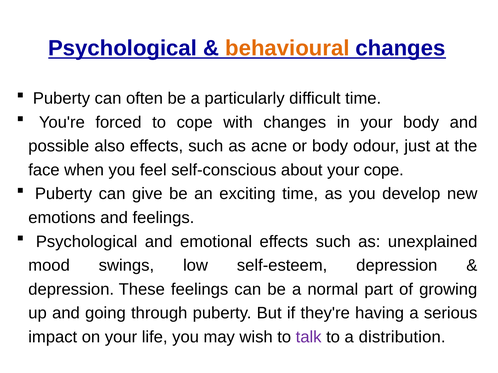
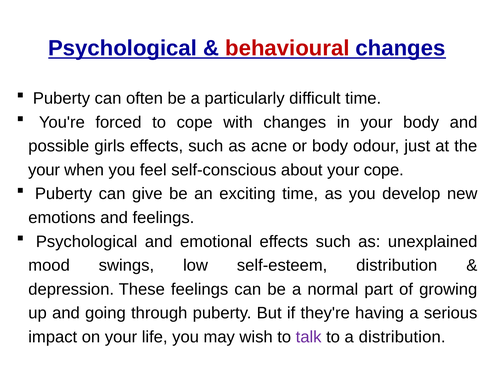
behavioural colour: orange -> red
also: also -> girls
face at (44, 170): face -> your
self-esteem depression: depression -> distribution
